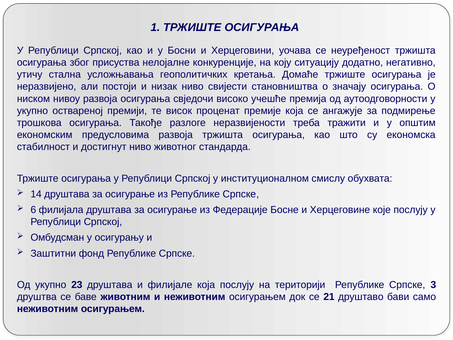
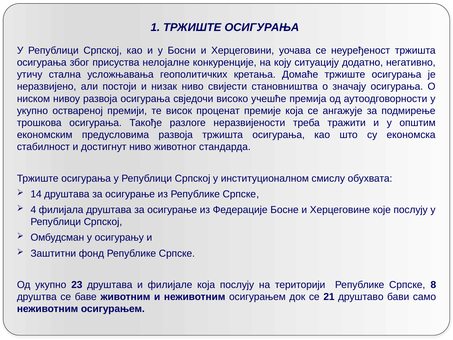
6: 6 -> 4
3: 3 -> 8
